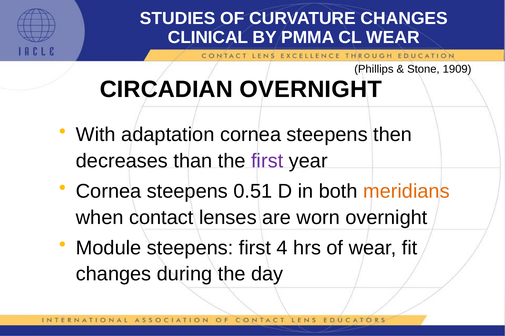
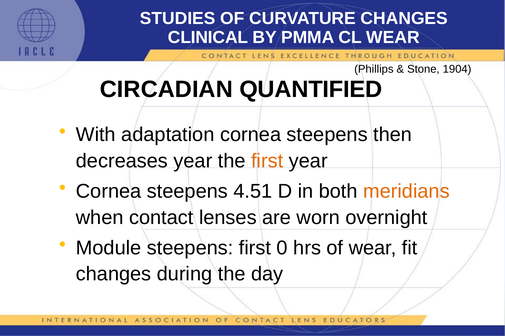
1909: 1909 -> 1904
CIRCADIAN OVERNIGHT: OVERNIGHT -> QUANTIFIED
decreases than: than -> year
first at (267, 161) colour: purple -> orange
0.51: 0.51 -> 4.51
4: 4 -> 0
